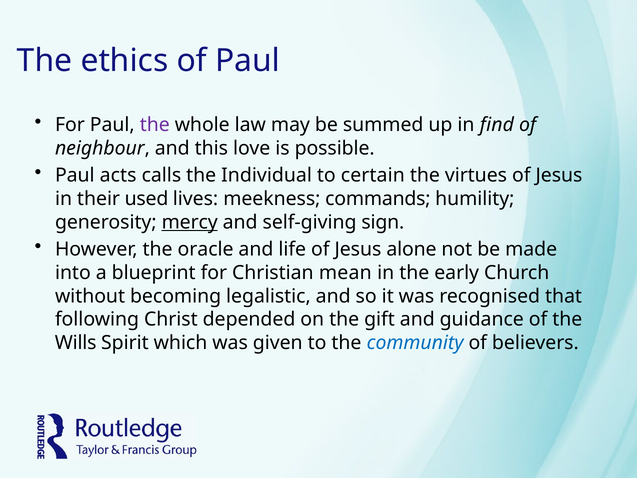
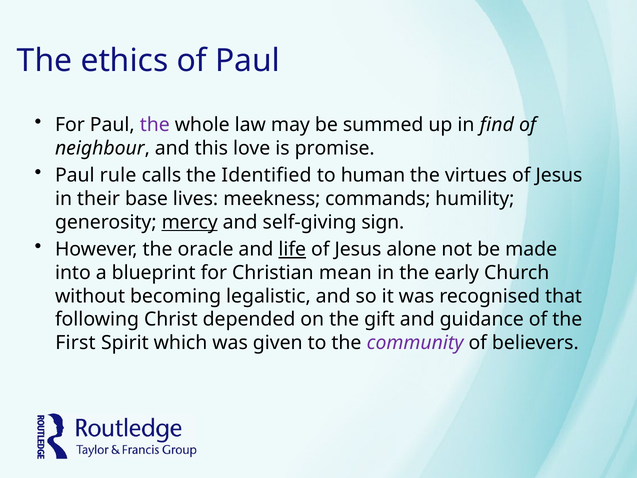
possible: possible -> promise
acts: acts -> rule
Individual: Individual -> Identified
certain: certain -> human
used: used -> base
life underline: none -> present
Wills: Wills -> First
community colour: blue -> purple
